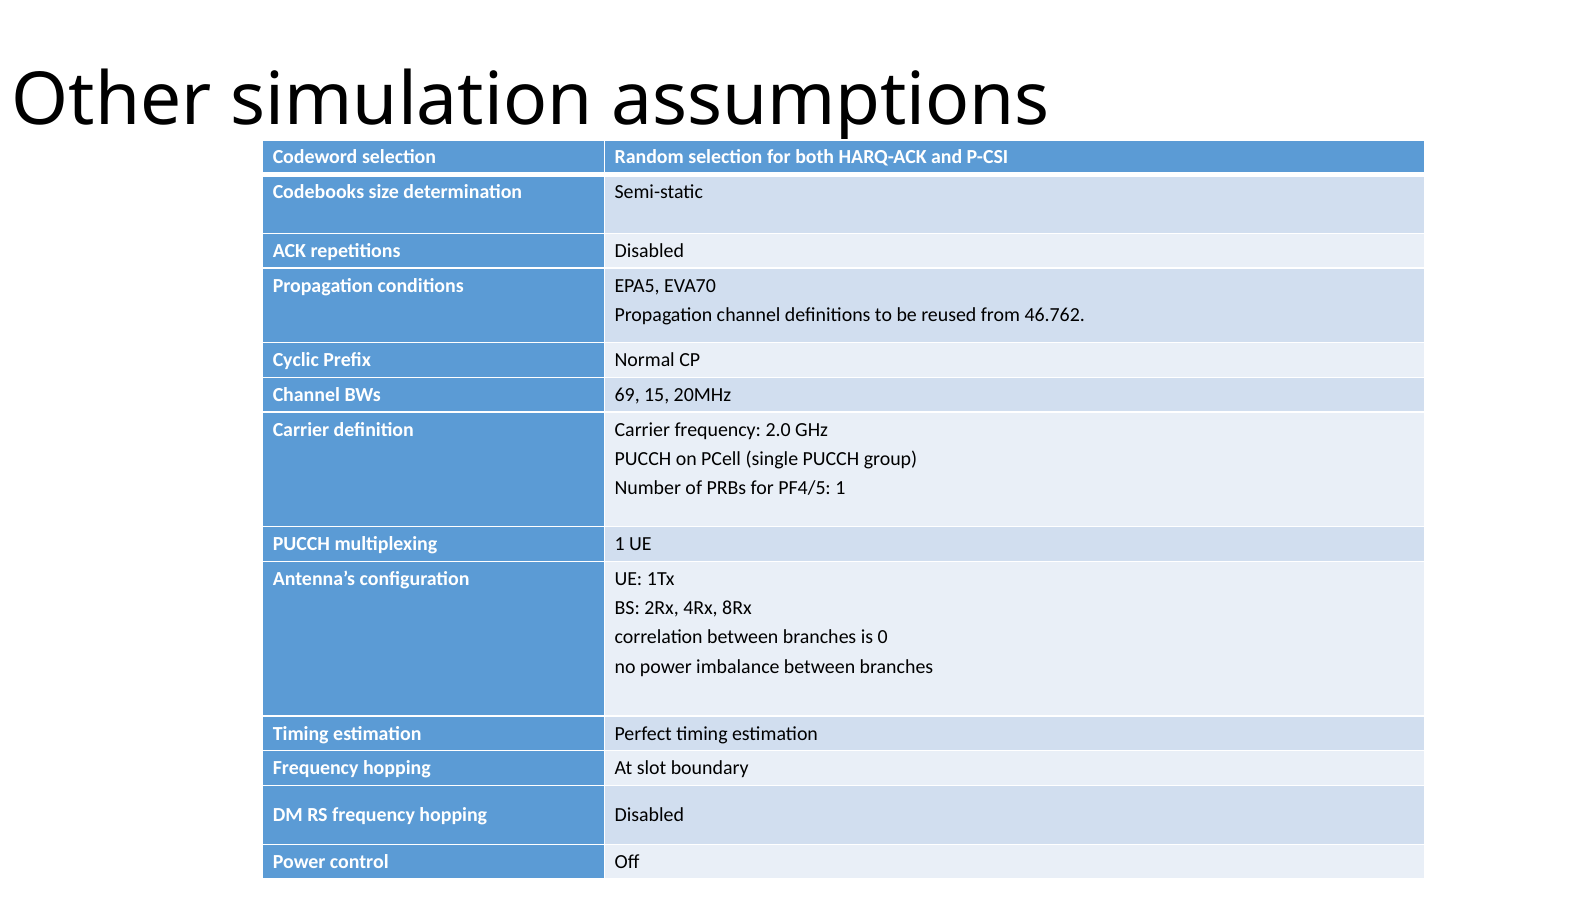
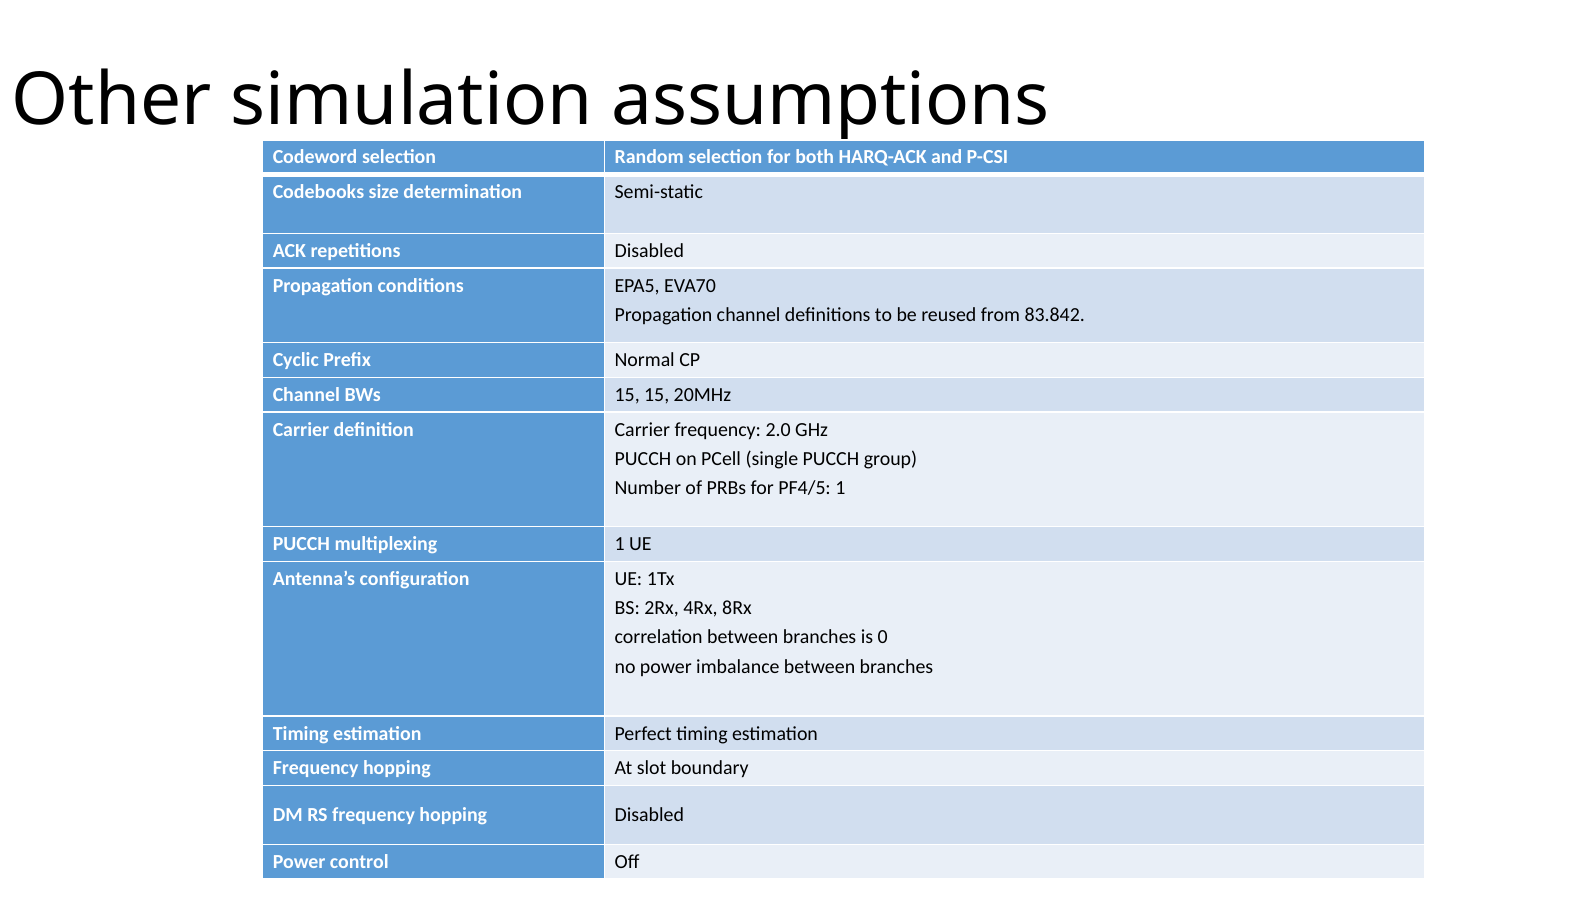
46.762: 46.762 -> 83.842
BWs 69: 69 -> 15
